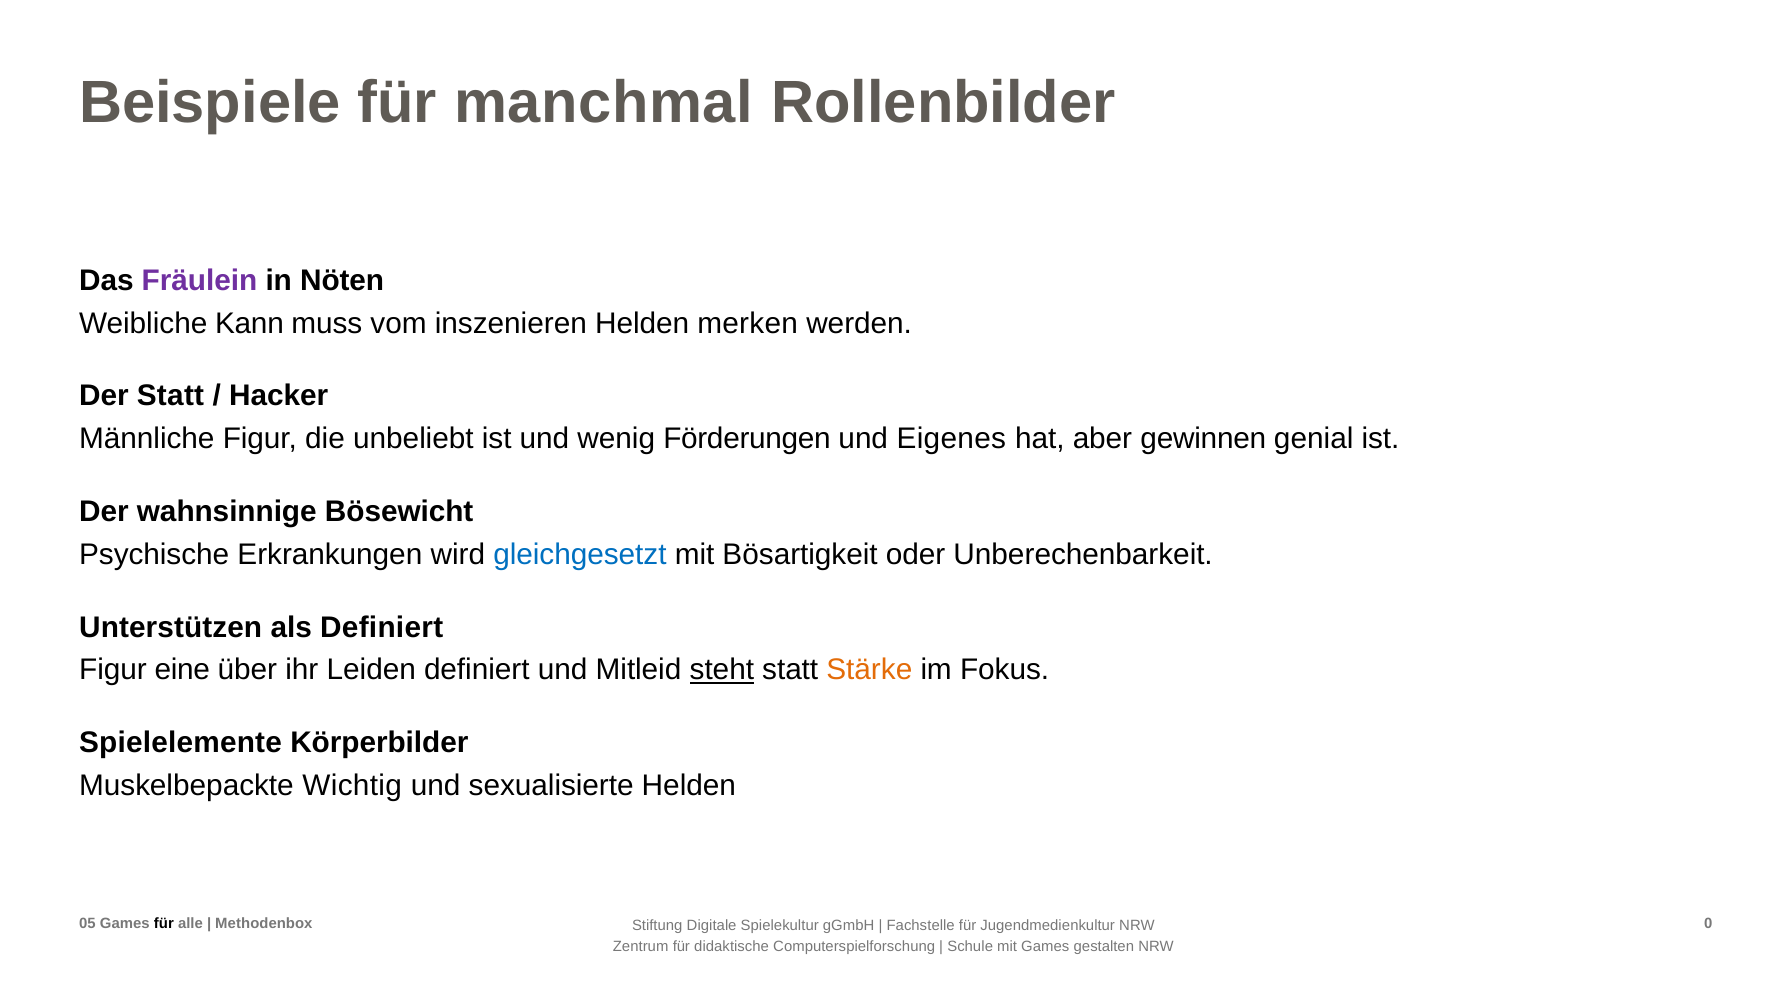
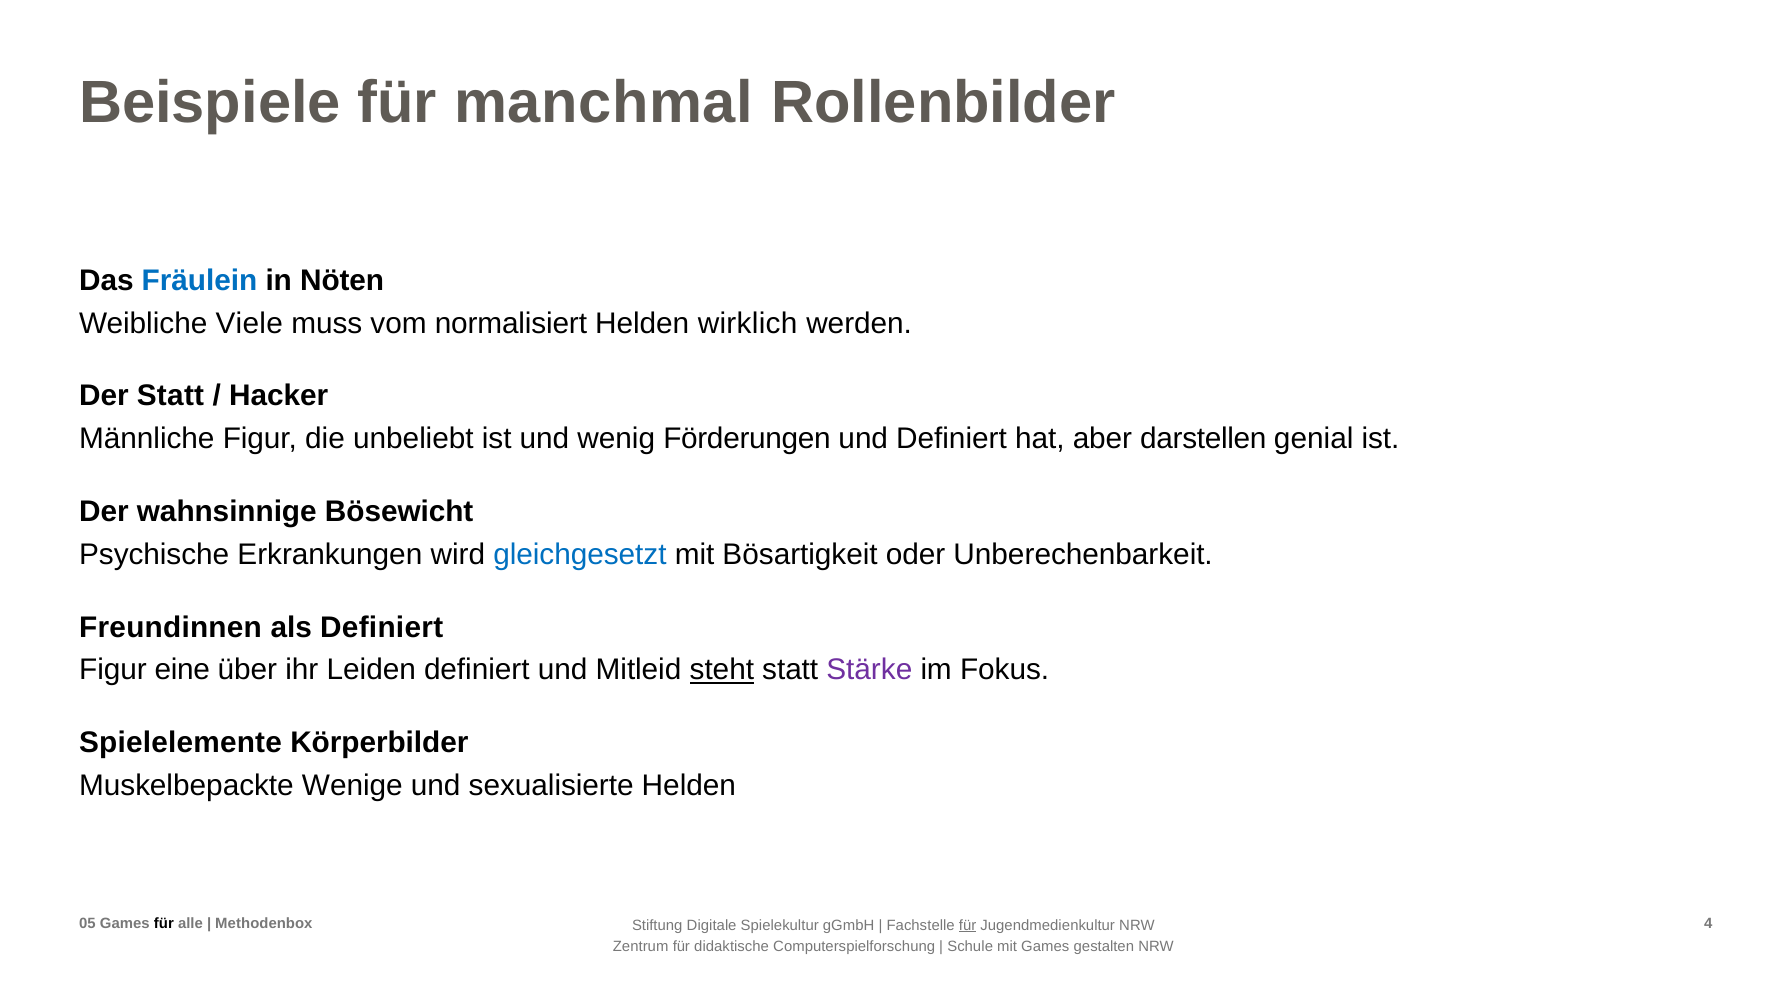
Fräulein colour: purple -> blue
Kann: Kann -> Viele
inszenieren: inszenieren -> normalisiert
merken: merken -> wirklich
und Eigenes: Eigenes -> Definiert
gewinnen: gewinnen -> darstellen
Unterstützen: Unterstützen -> Freundinnen
Stärke colour: orange -> purple
Wichtig: Wichtig -> Wenige
0: 0 -> 4
für at (968, 925) underline: none -> present
